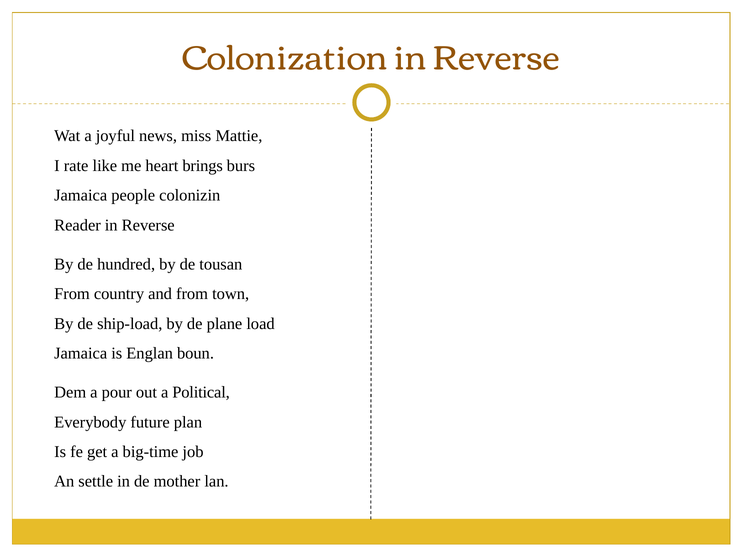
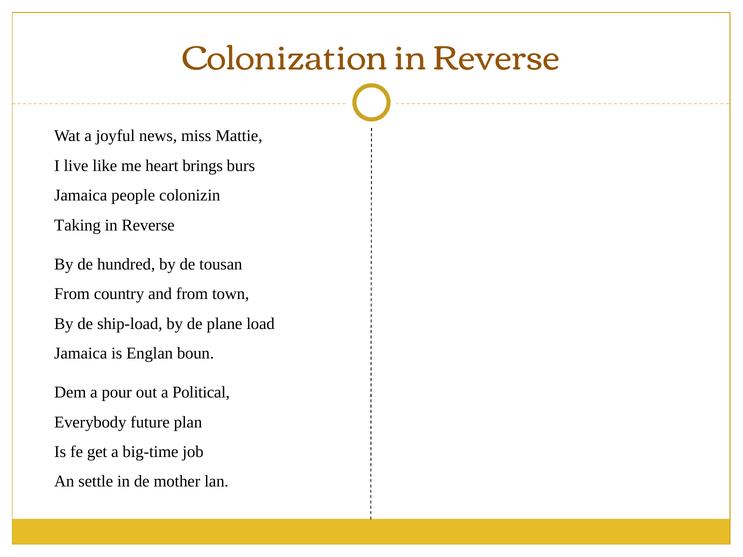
rate: rate -> live
Reader: Reader -> Taking
